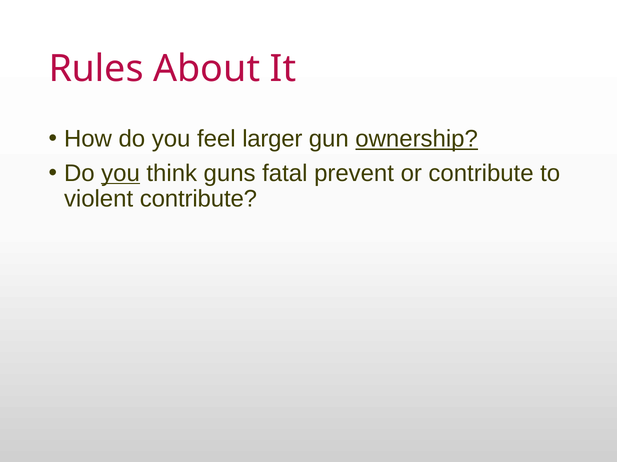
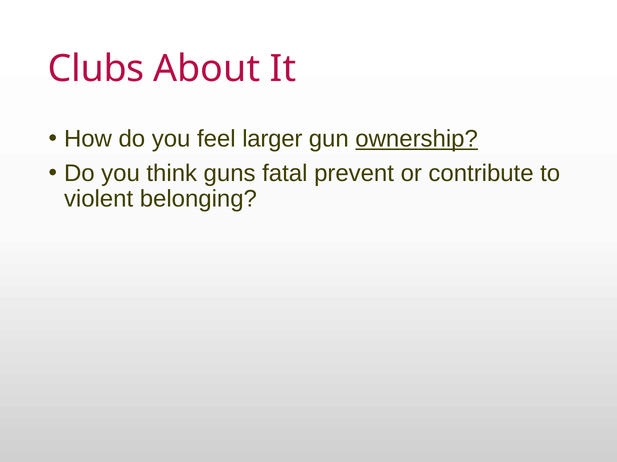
Rules: Rules -> Clubs
you at (121, 173) underline: present -> none
violent contribute: contribute -> belonging
